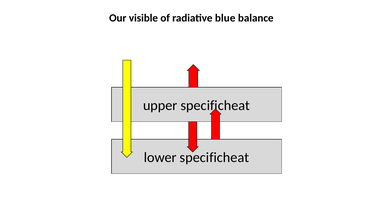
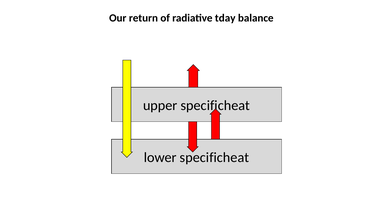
visible: visible -> return
blue: blue -> tday
